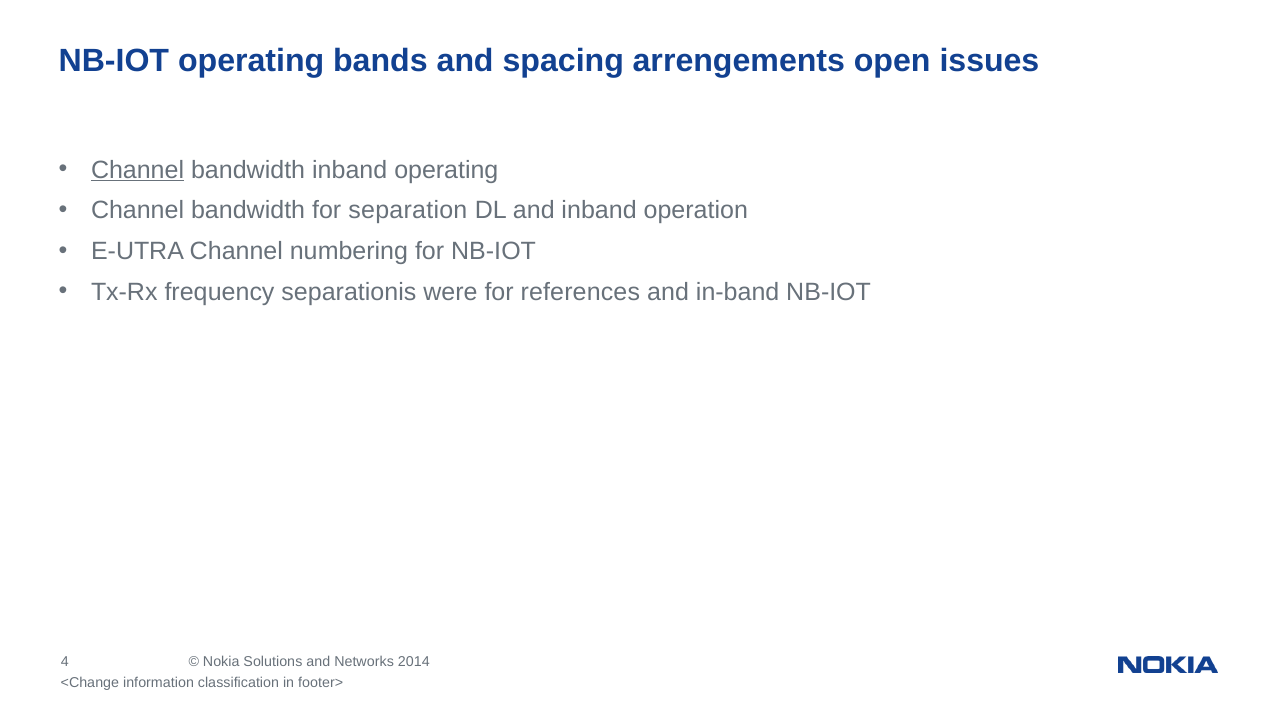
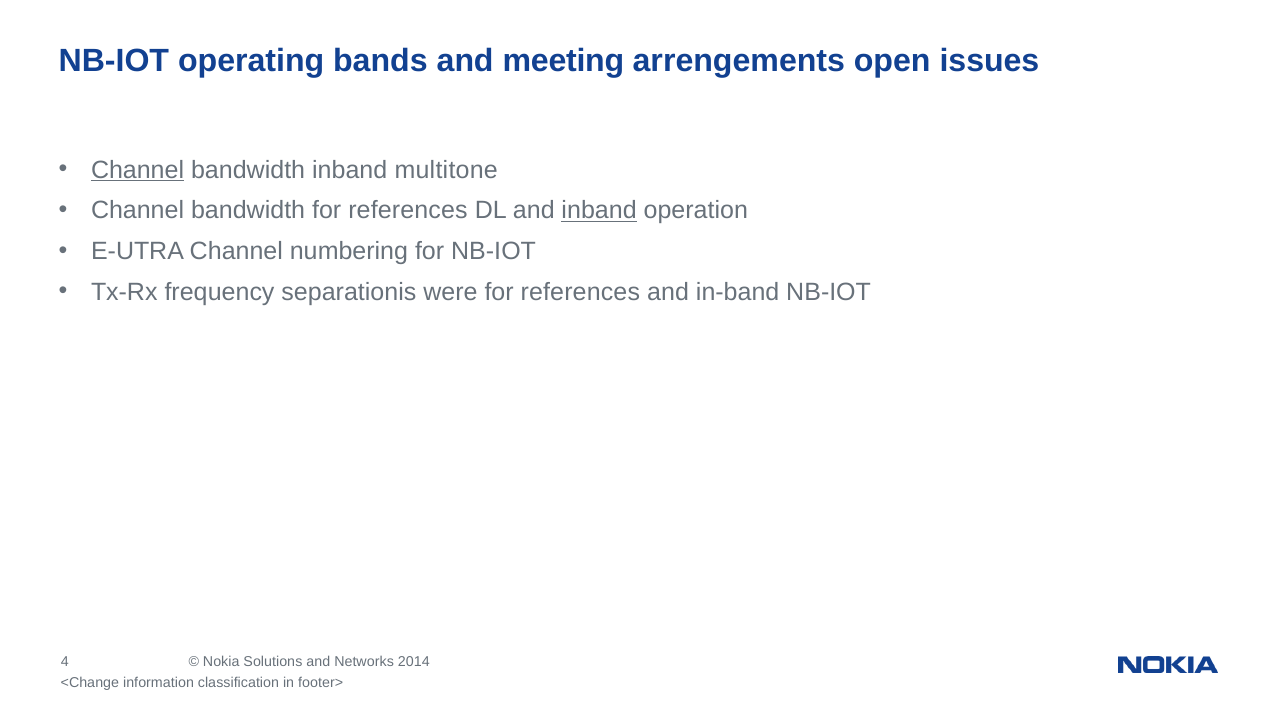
spacing: spacing -> meeting
inband operating: operating -> multitone
bandwidth for separation: separation -> references
inband at (599, 211) underline: none -> present
